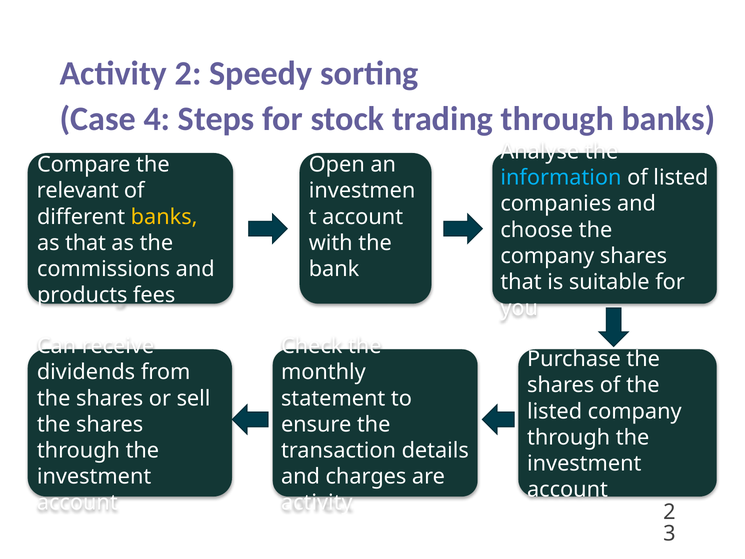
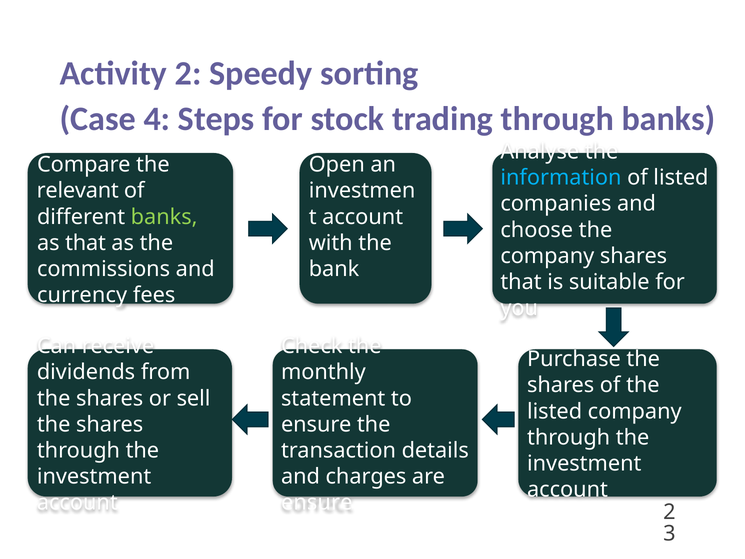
banks at (164, 217) colour: yellow -> light green
products: products -> currency
activity at (317, 502): activity -> ensure
